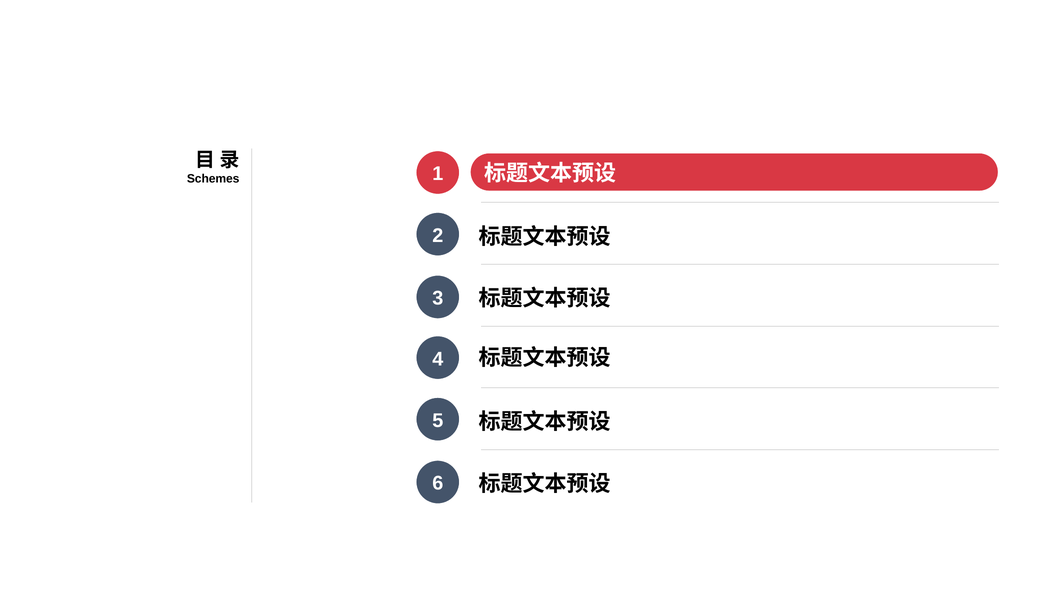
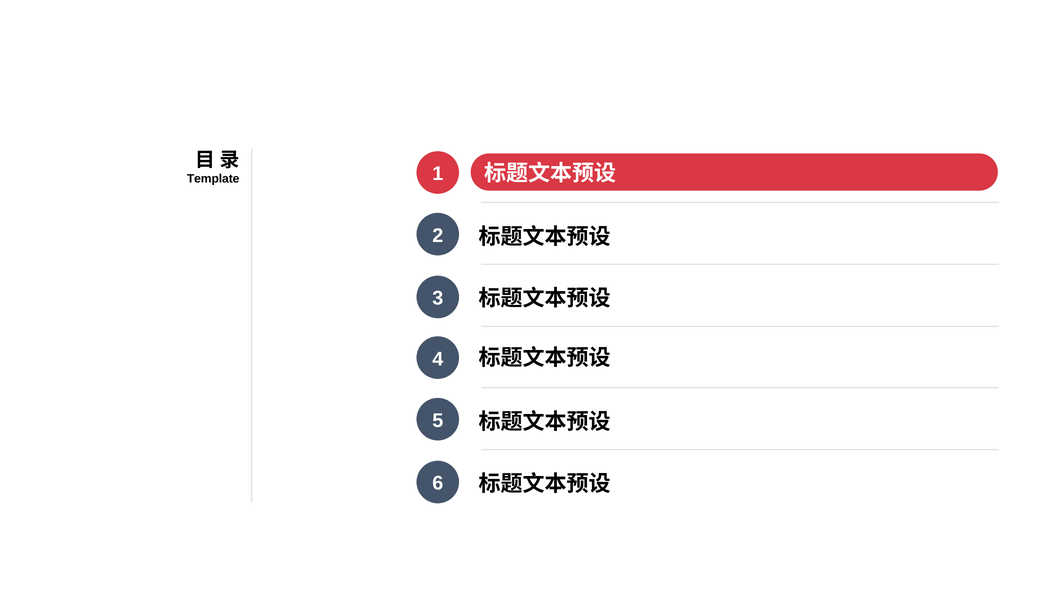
Schemes: Schemes -> Template
